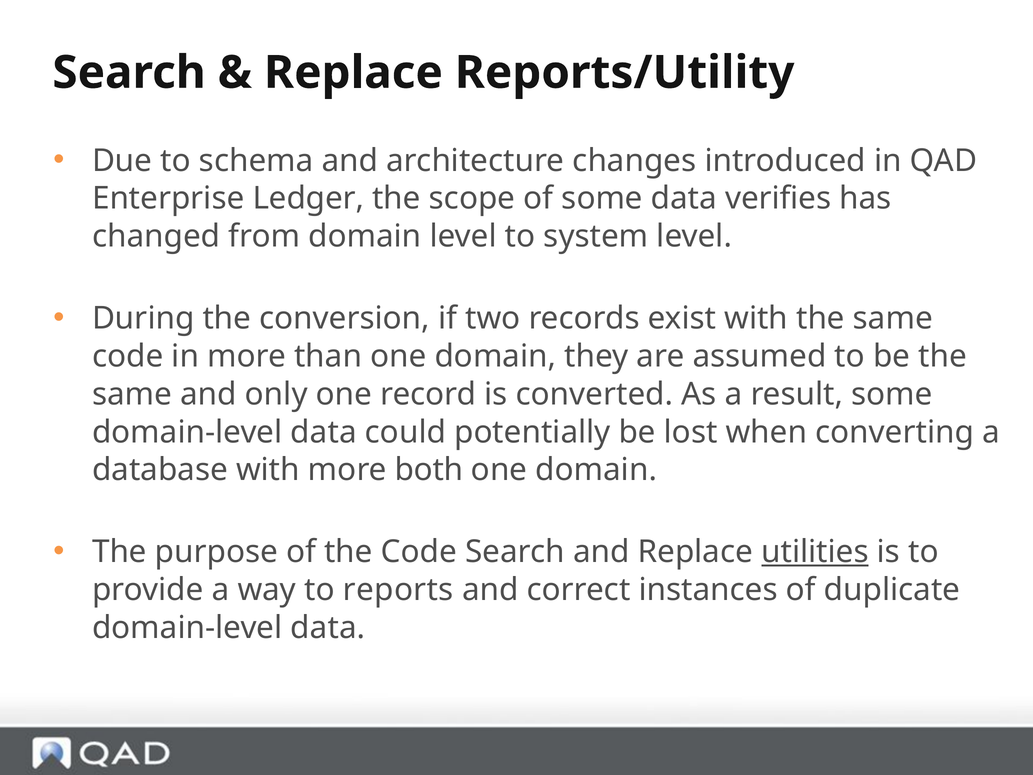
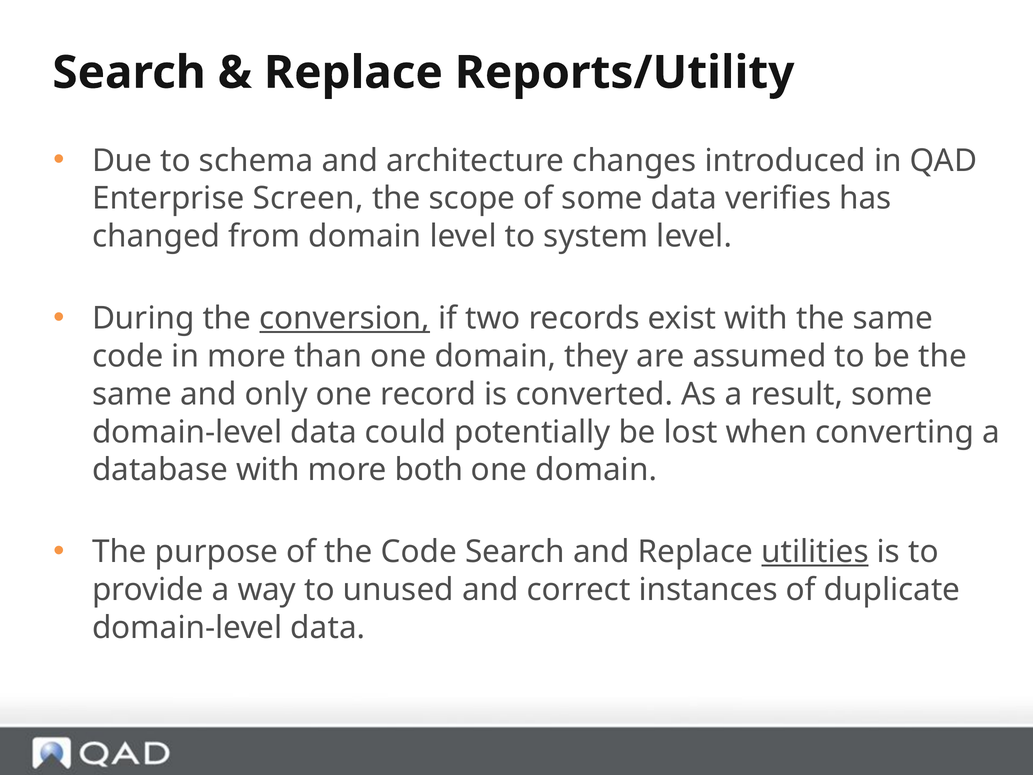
Ledger: Ledger -> Screen
conversion underline: none -> present
reports: reports -> unused
